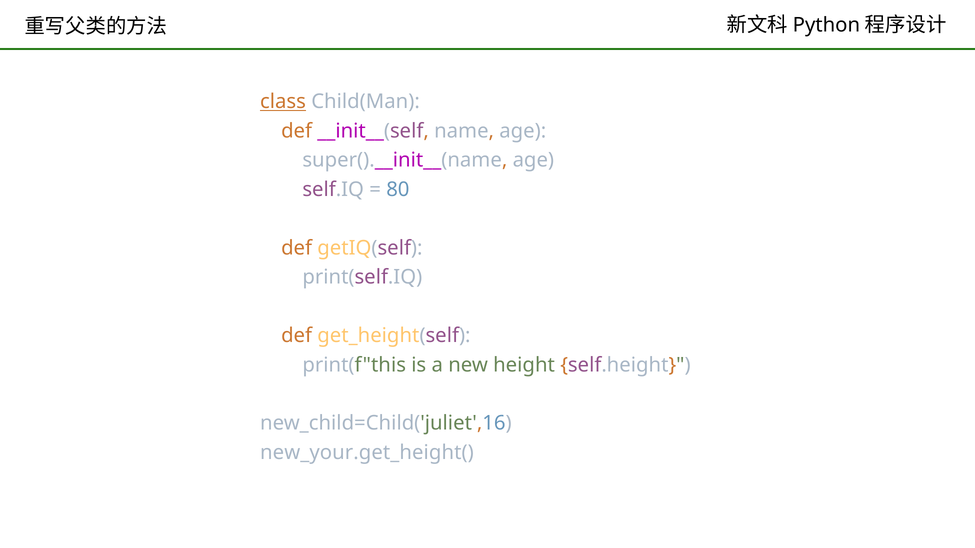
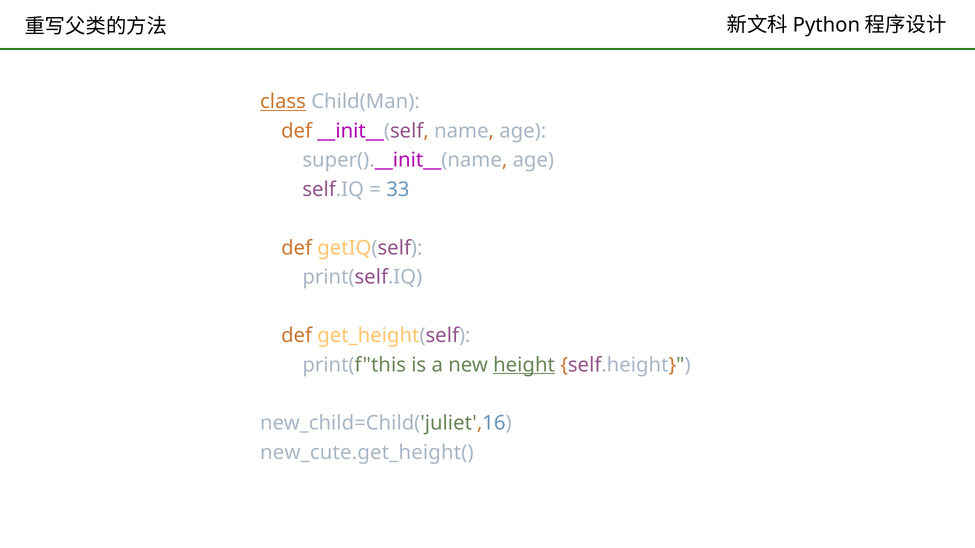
80: 80 -> 33
height underline: none -> present
new_your.get_height(: new_your.get_height( -> new_cute.get_height(
